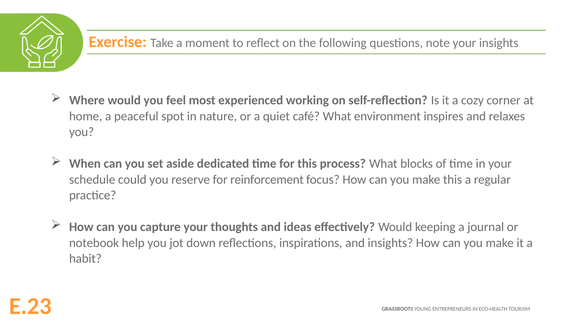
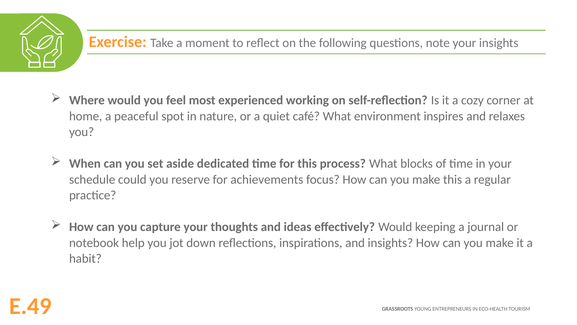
reinforcement: reinforcement -> achievements
E.23: E.23 -> E.49
